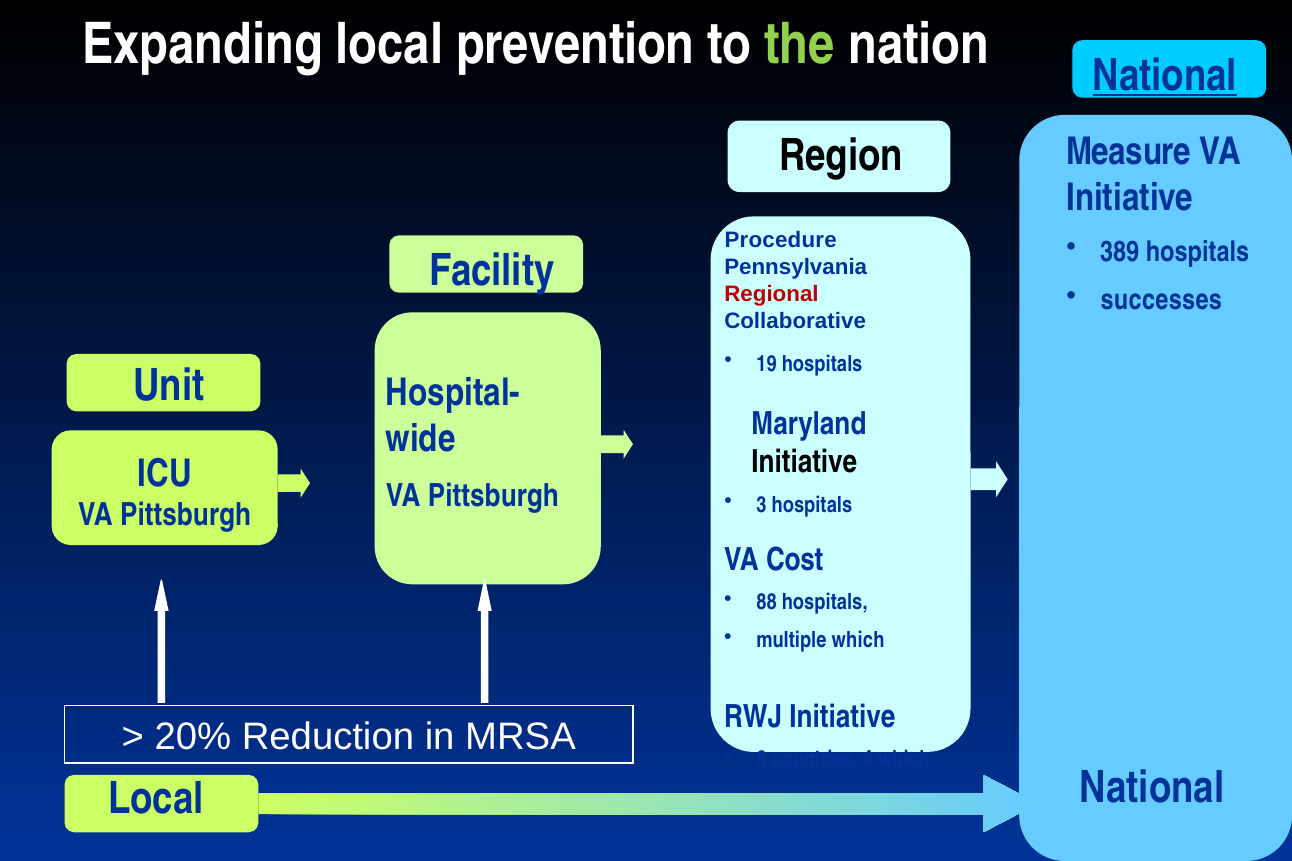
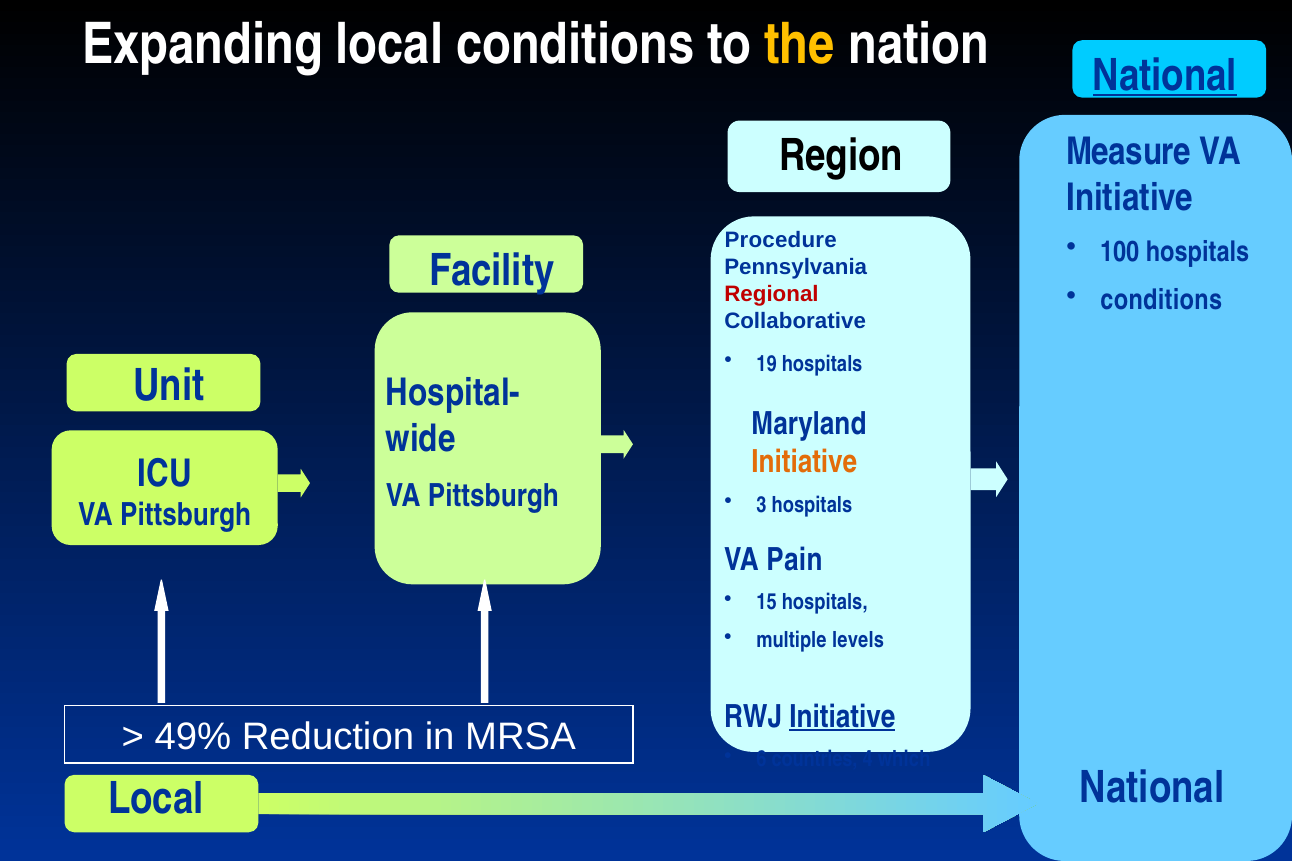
local prevention: prevention -> conditions
the colour: light green -> yellow
389: 389 -> 100
successes at (1161, 301): successes -> conditions
Initiative at (804, 462) colour: black -> orange
Cost: Cost -> Pain
88: 88 -> 15
multiple which: which -> levels
Initiative at (842, 717) underline: none -> present
20%: 20% -> 49%
